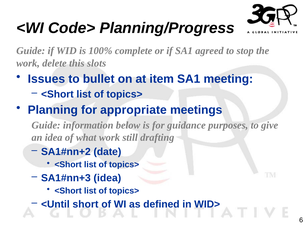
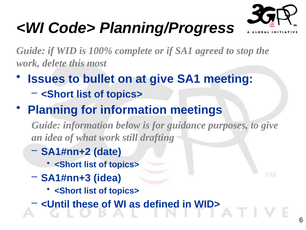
slots: slots -> most
at item: item -> give
for appropriate: appropriate -> information
short: short -> these
